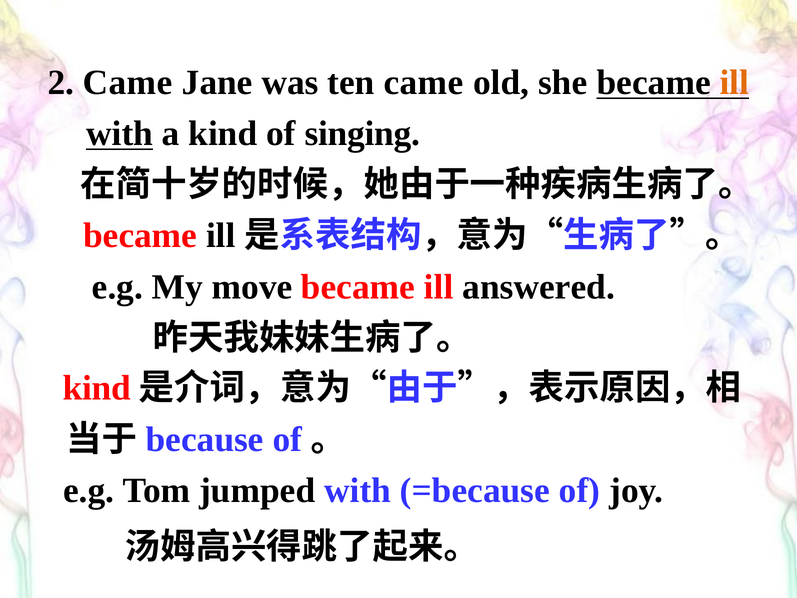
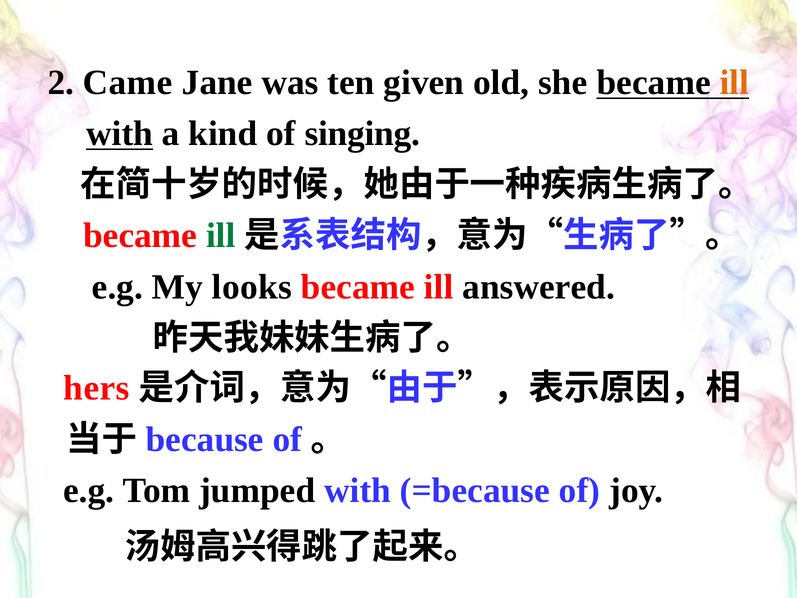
ten came: came -> given
ill at (221, 236) colour: black -> green
move: move -> looks
kind at (97, 388): kind -> hers
